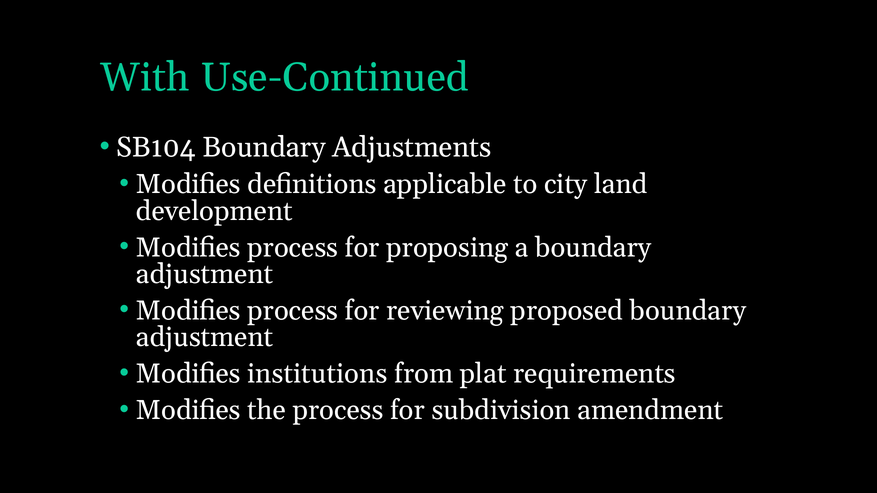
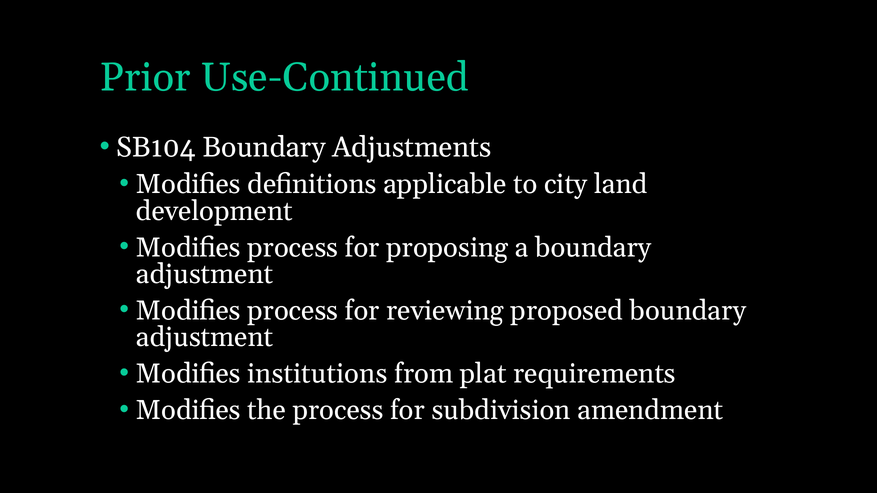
With: With -> Prior
